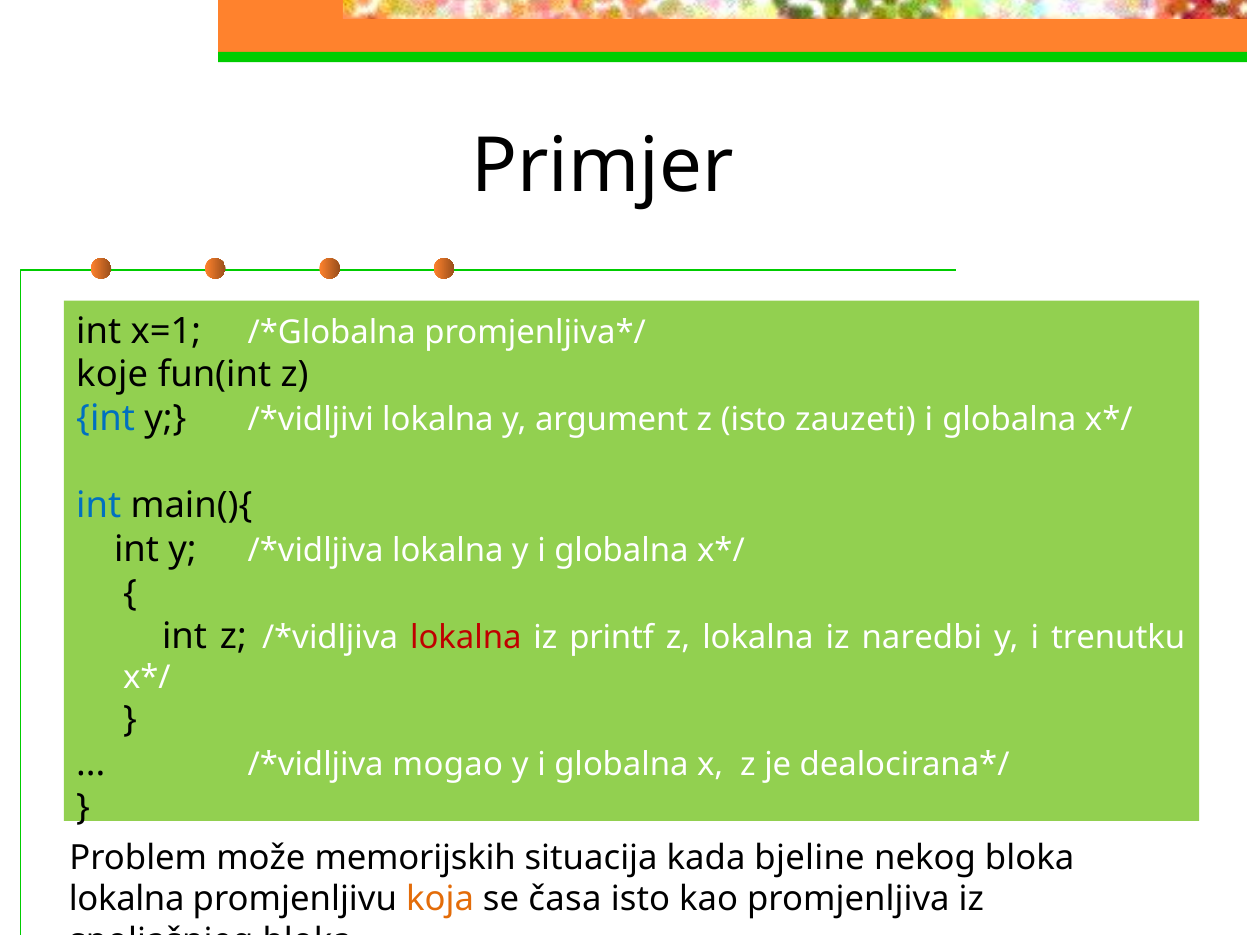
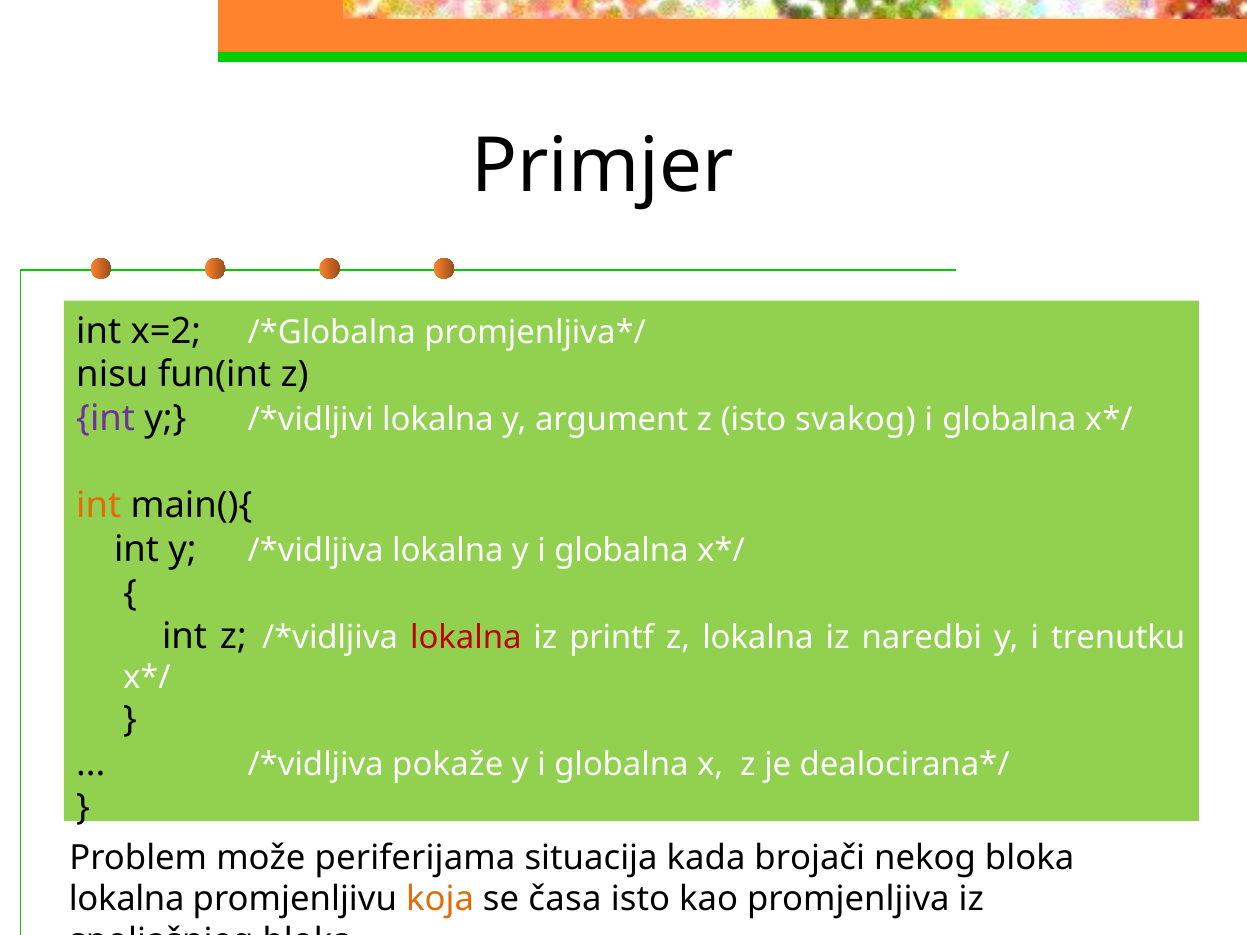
x=1: x=1 -> x=2
koje: koje -> nisu
int at (106, 419) colour: blue -> purple
zauzeti: zauzeti -> svakog
int at (99, 506) colour: blue -> orange
mogao: mogao -> pokaže
memorijskih: memorijskih -> periferijama
bjeline: bjeline -> brojači
